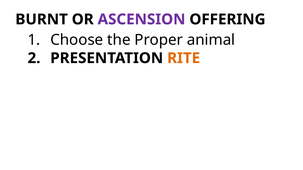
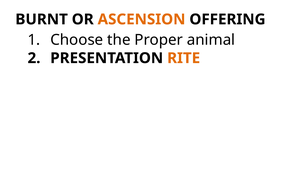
ASCENSION colour: purple -> orange
